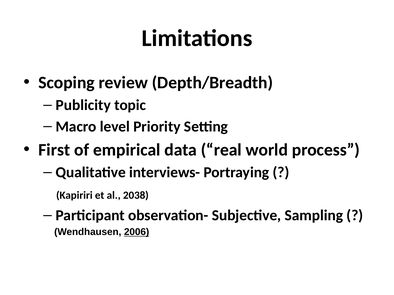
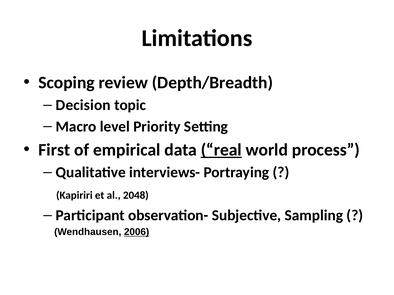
Publicity: Publicity -> Decision
real underline: none -> present
2038: 2038 -> 2048
